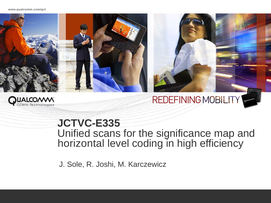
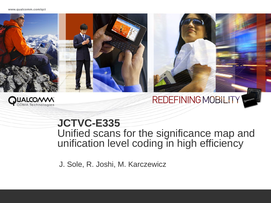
horizontal: horizontal -> unification
